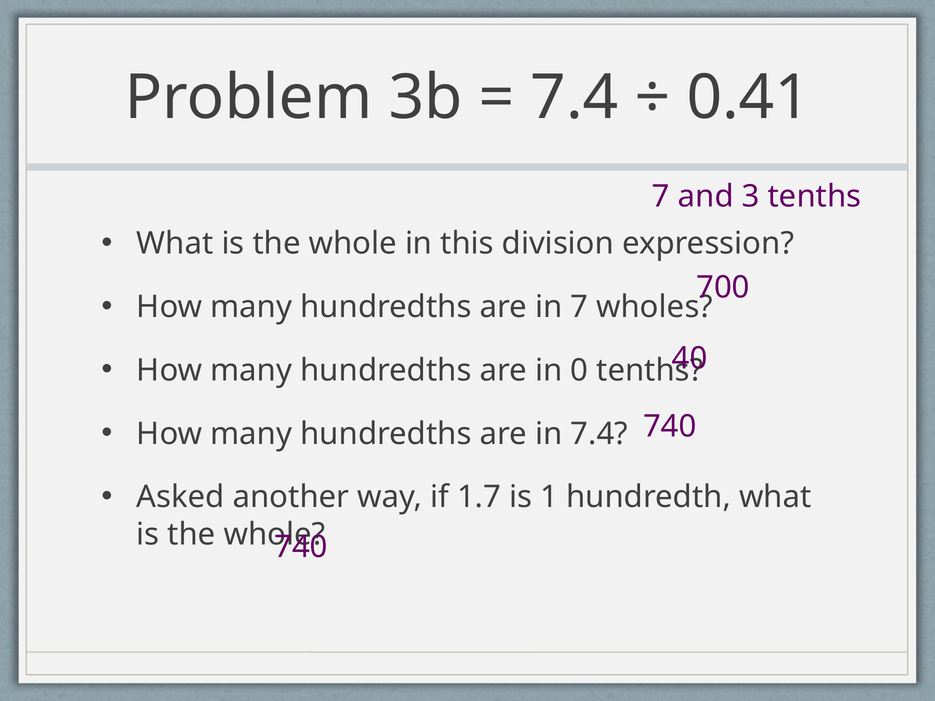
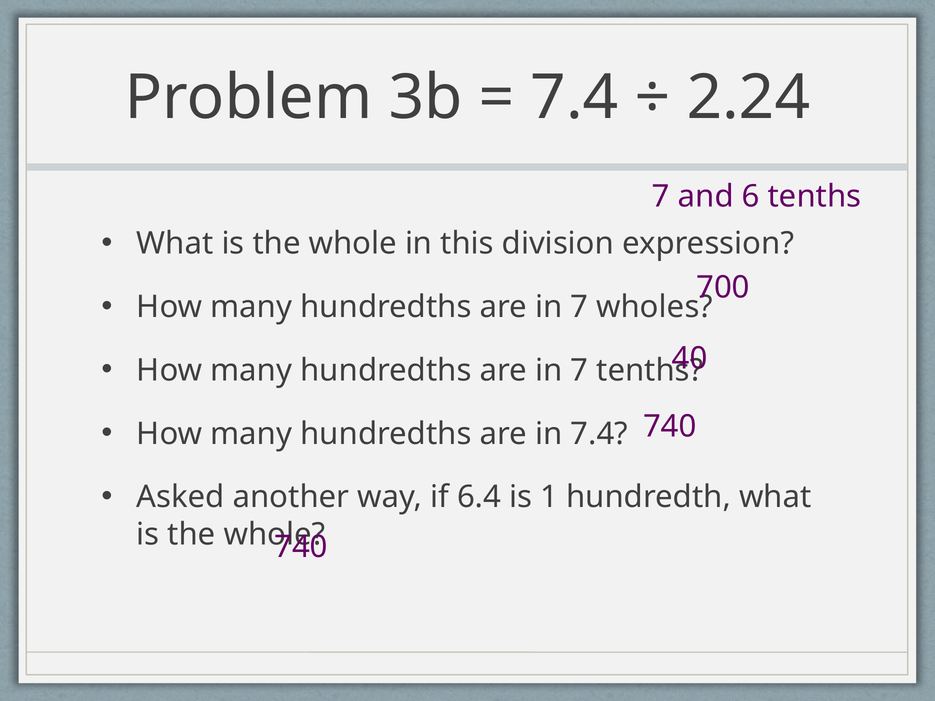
0.41: 0.41 -> 2.24
3: 3 -> 6
0 at (579, 371): 0 -> 7
1.7: 1.7 -> 6.4
